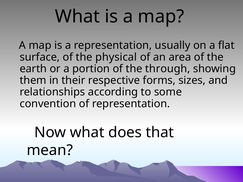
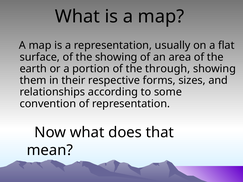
the physical: physical -> showing
